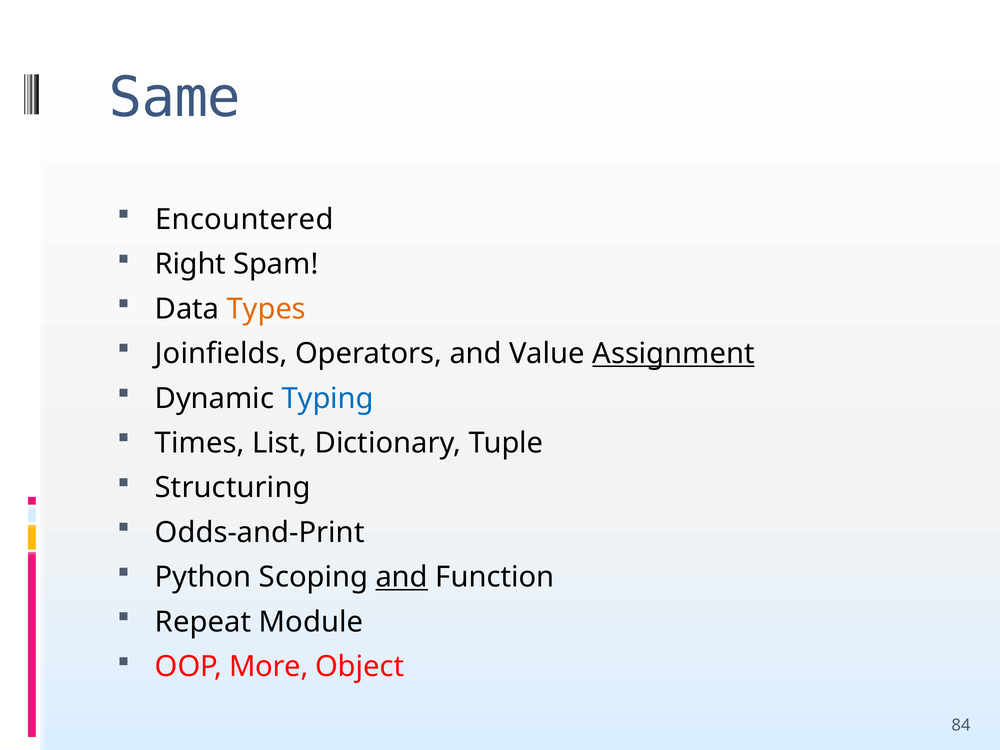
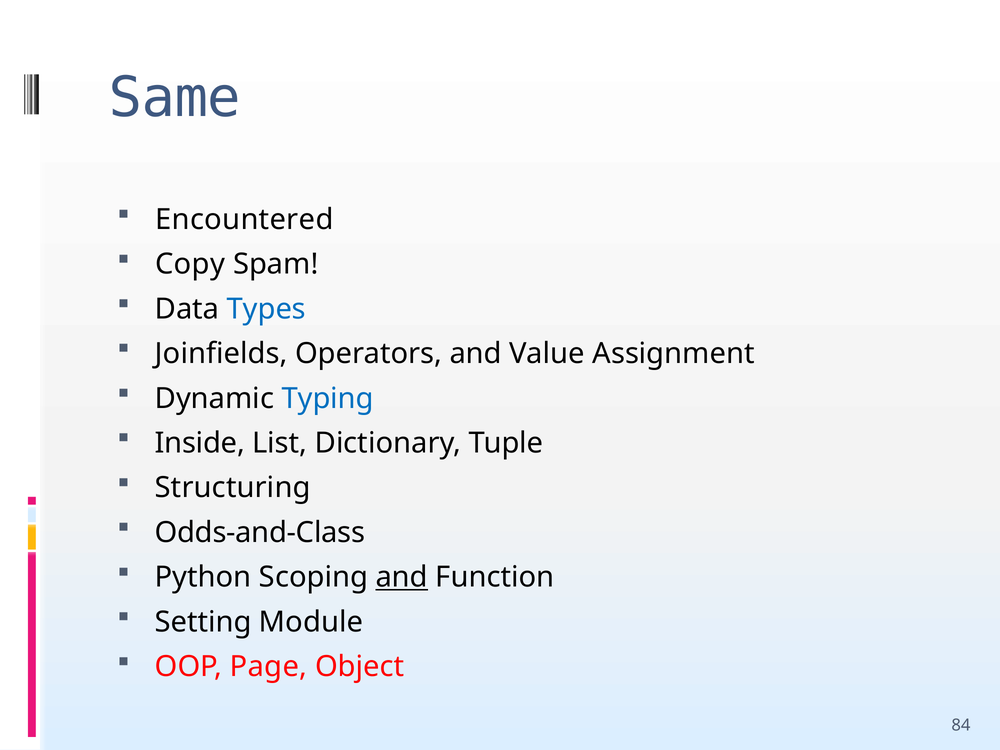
Right: Right -> Copy
Types colour: orange -> blue
Assignment underline: present -> none
Times: Times -> Inside
Odds-and-Print: Odds-and-Print -> Odds-and-Class
Repeat: Repeat -> Setting
More: More -> Page
